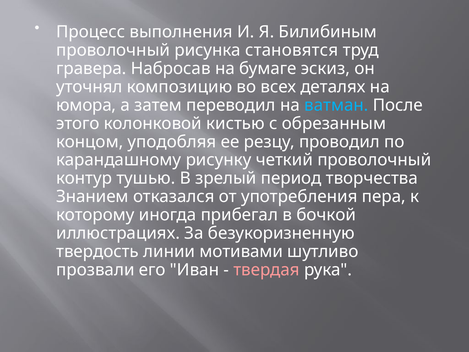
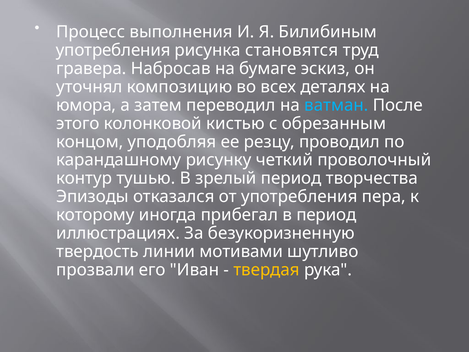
проволочный at (113, 50): проволочный -> употребления
Знанием: Знанием -> Эпизоды
в бочкой: бочкой -> период
твердая colour: pink -> yellow
